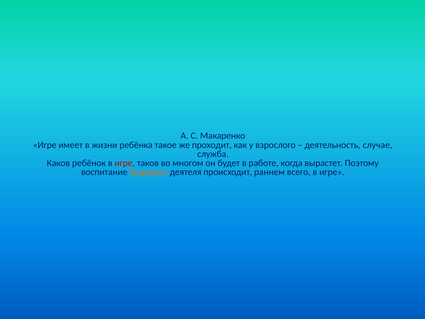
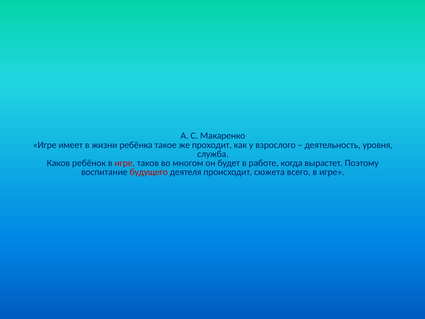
случае: случае -> уровня
будущего colour: orange -> red
раннем: раннем -> сюжета
